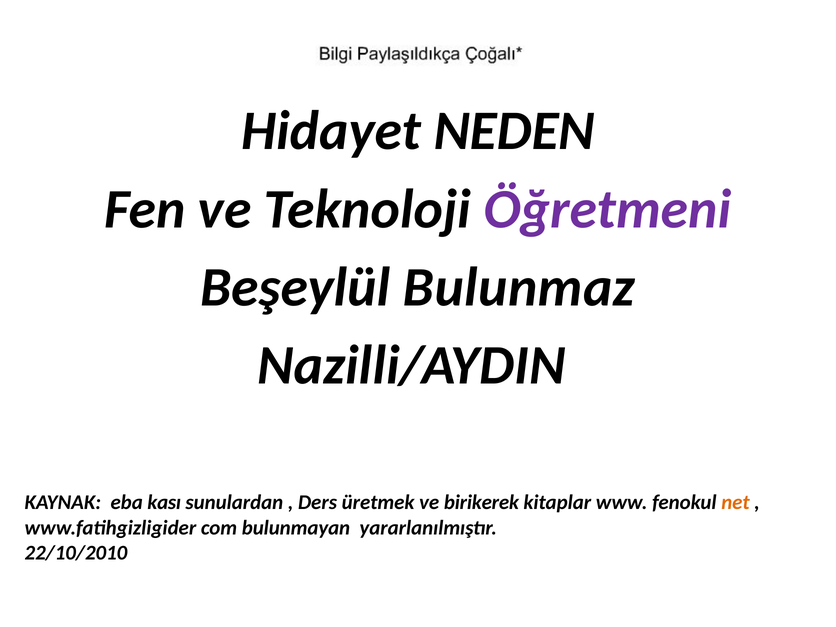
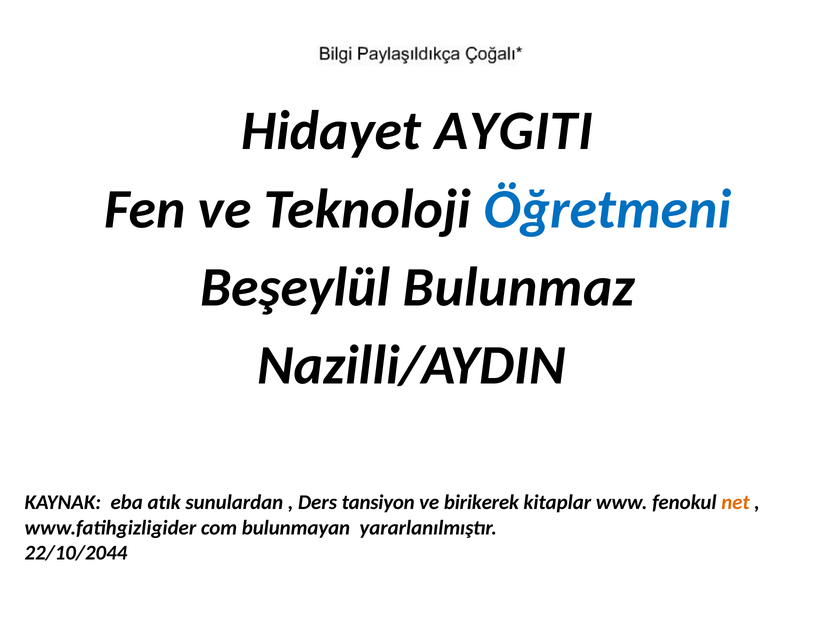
NEDEN: NEDEN -> AYGITI
Öğretmeni colour: purple -> blue
kası: kası -> atık
üretmek: üretmek -> tansiyon
22/10/2010: 22/10/2010 -> 22/10/2044
